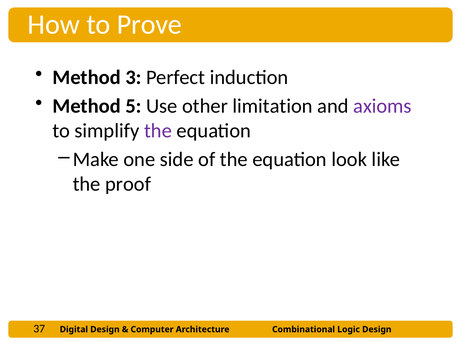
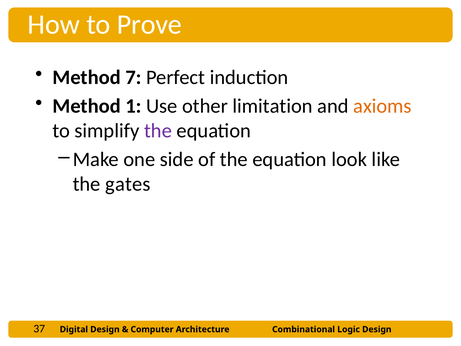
3: 3 -> 7
5: 5 -> 1
axioms colour: purple -> orange
proof: proof -> gates
